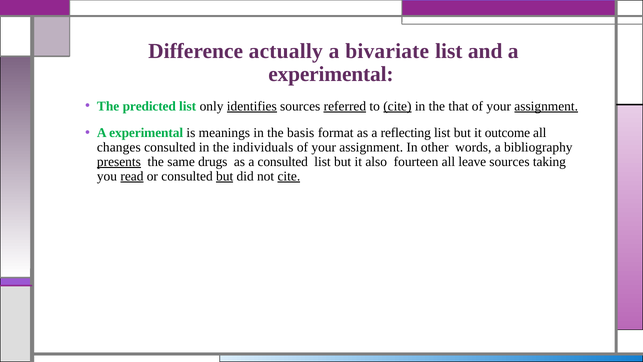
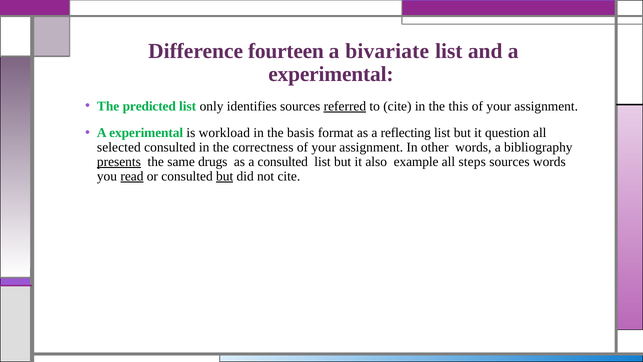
actually: actually -> fourteen
identifies underline: present -> none
cite at (397, 106) underline: present -> none
that: that -> this
assignment at (546, 106) underline: present -> none
meanings: meanings -> workload
outcome: outcome -> question
changes: changes -> selected
individuals: individuals -> correctness
fourteen: fourteen -> example
leave: leave -> steps
sources taking: taking -> words
cite at (289, 176) underline: present -> none
